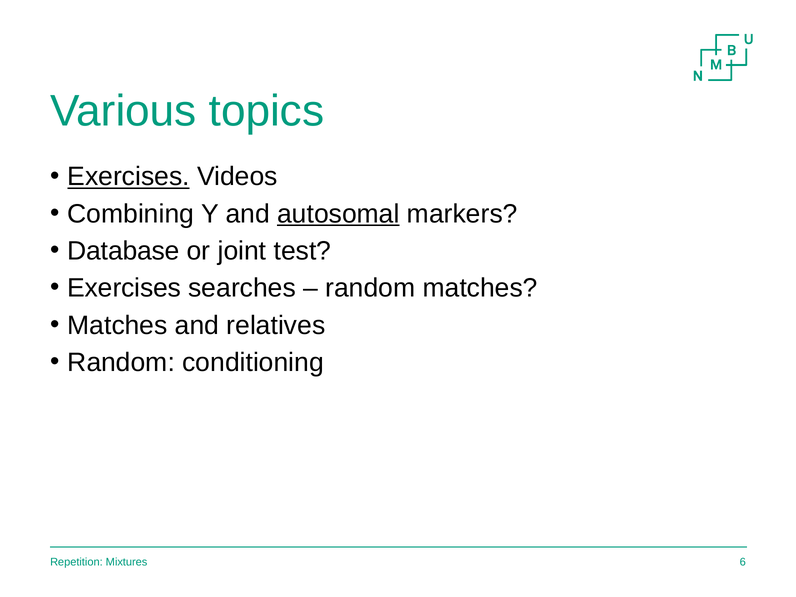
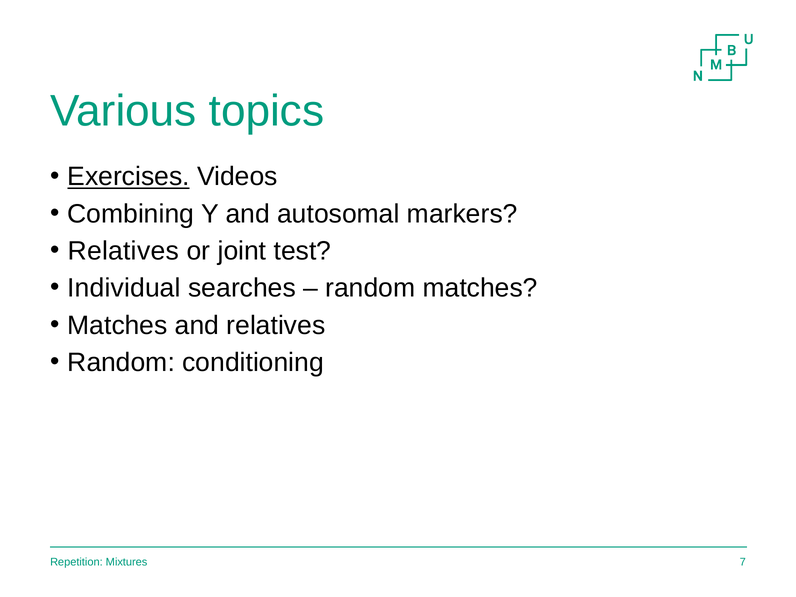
autosomal underline: present -> none
Database at (123, 251): Database -> Relatives
Exercises at (124, 288): Exercises -> Individual
6: 6 -> 7
